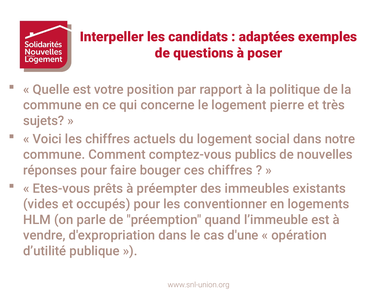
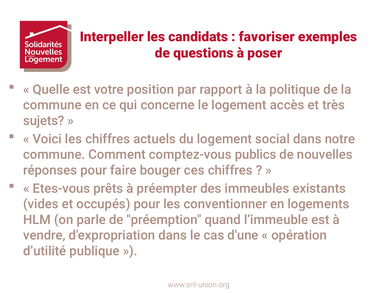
adaptées: adaptées -> favoriser
pierre: pierre -> accès
